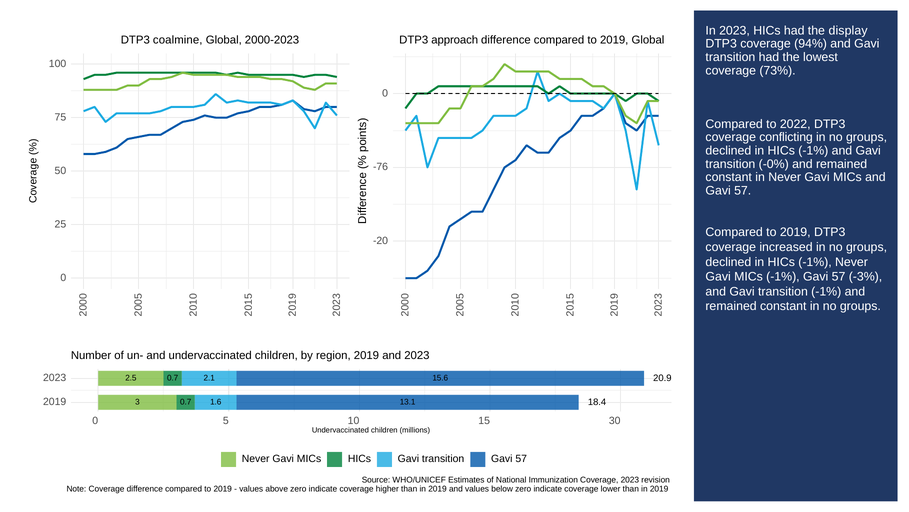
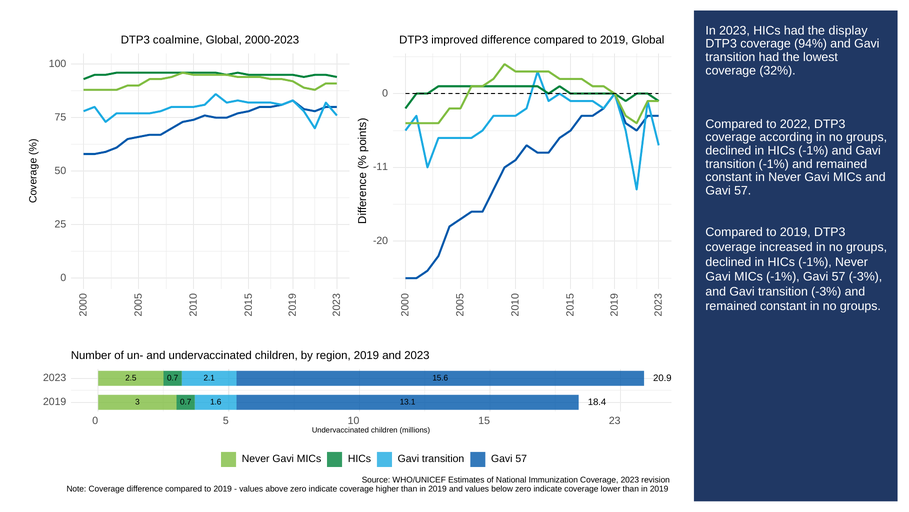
approach: approach -> improved
73%: 73% -> 32%
conflicting: conflicting -> according
transition -0%: -0% -> -1%
-76: -76 -> -11
transition -1%: -1% -> -3%
30: 30 -> 23
